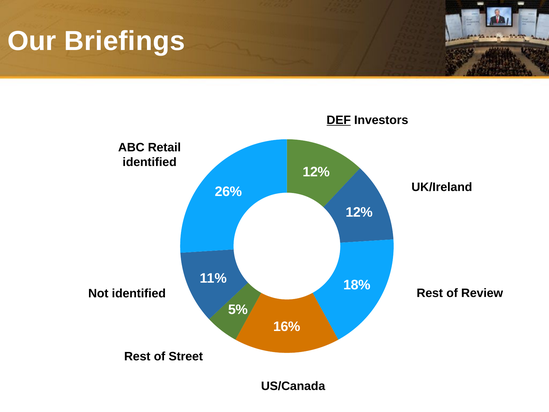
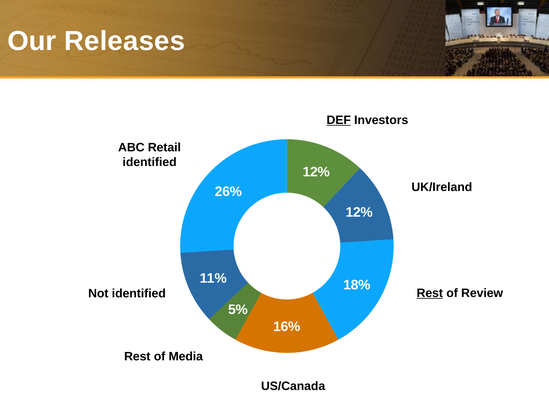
Briefings: Briefings -> Releases
Rest at (430, 293) underline: none -> present
Street: Street -> Media
